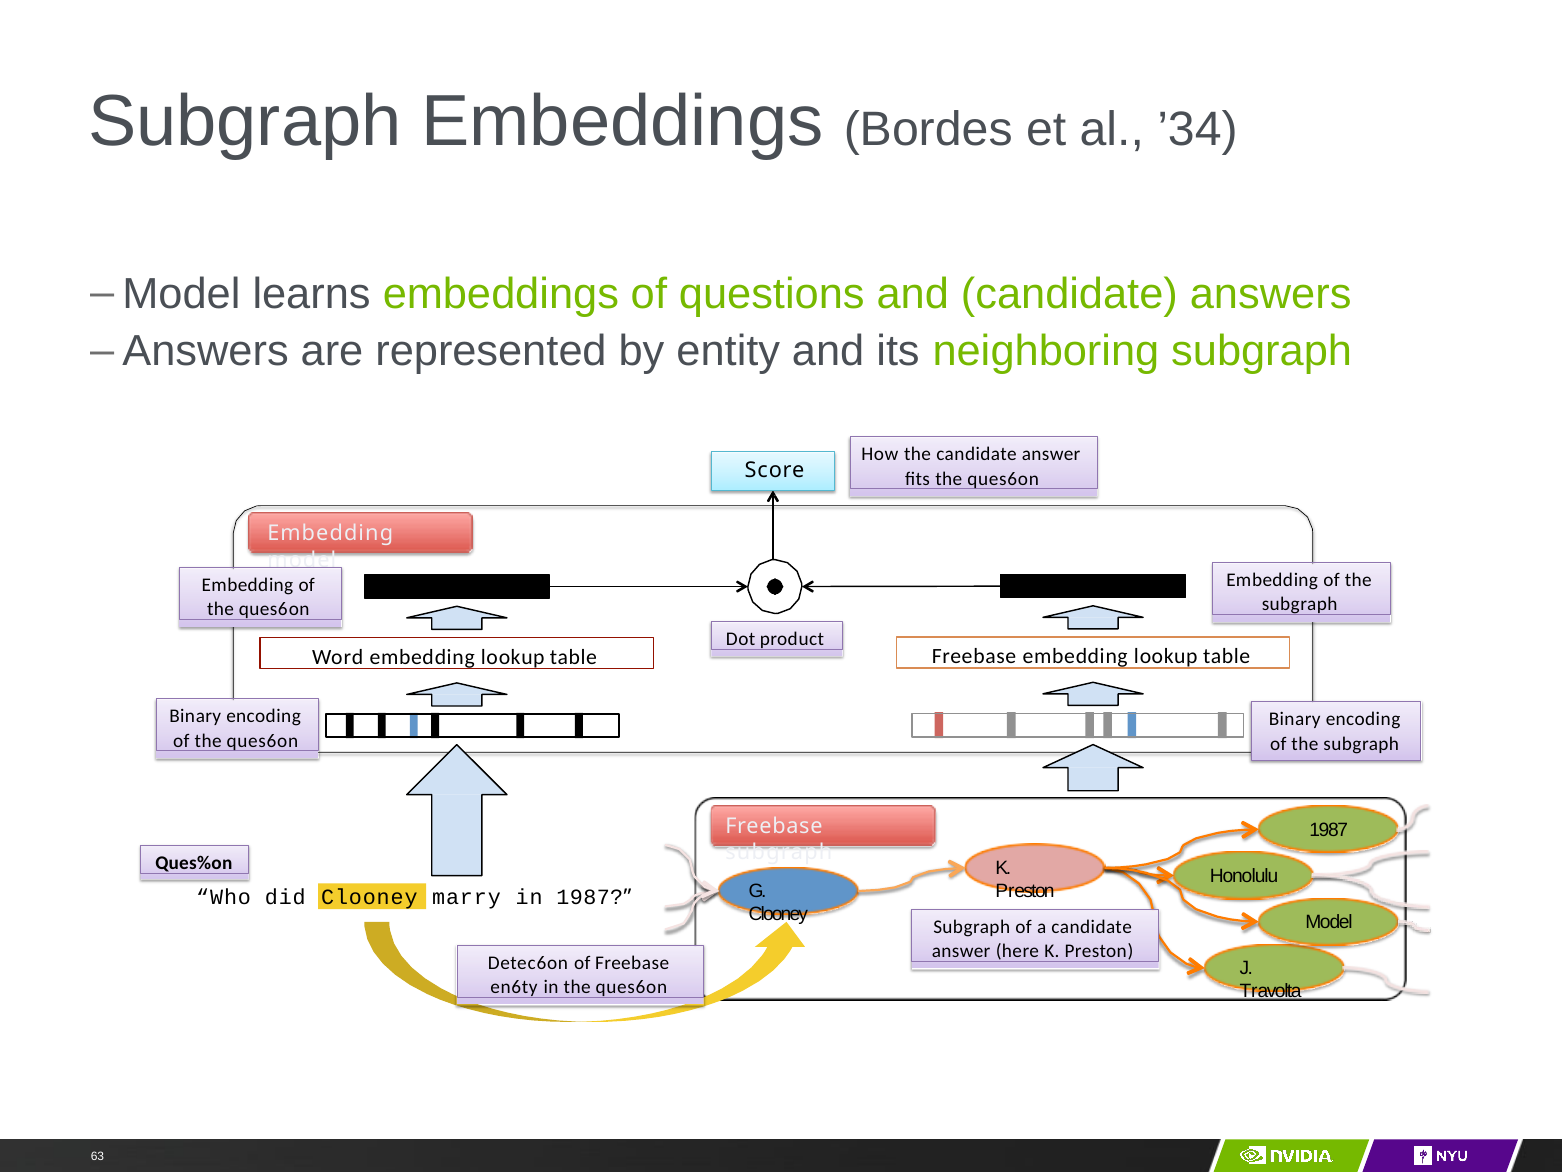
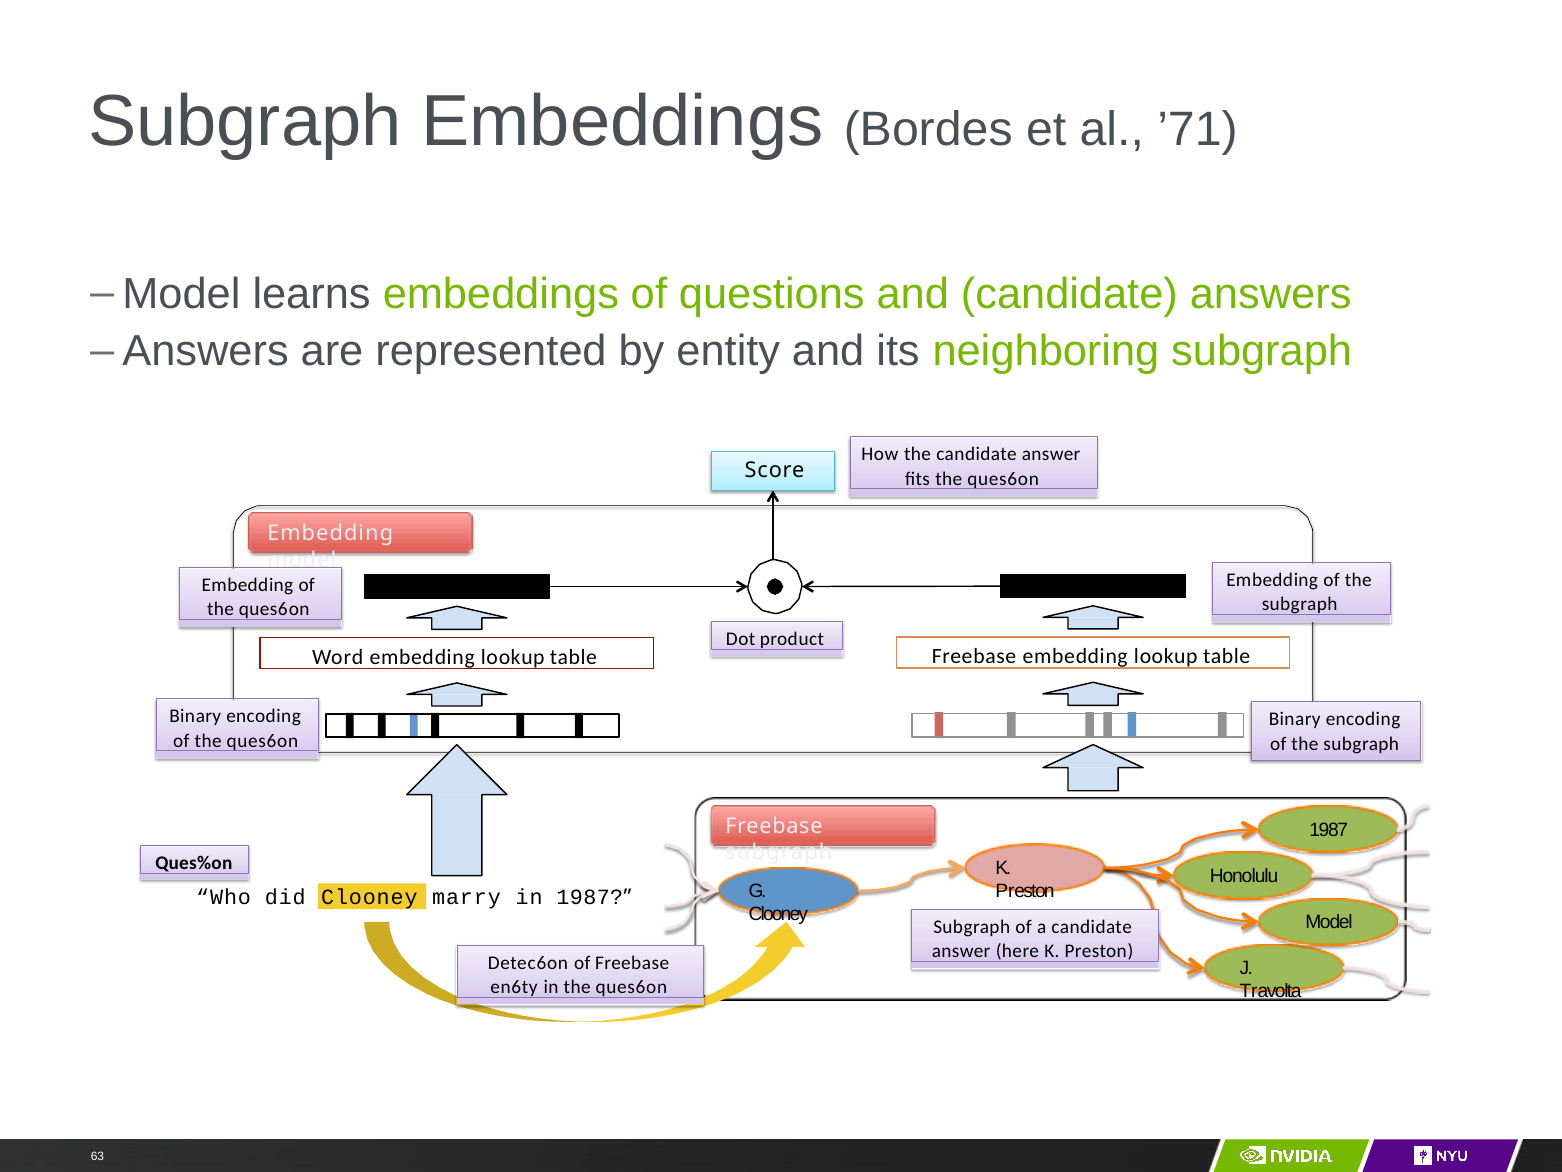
’34: ’34 -> ’71
